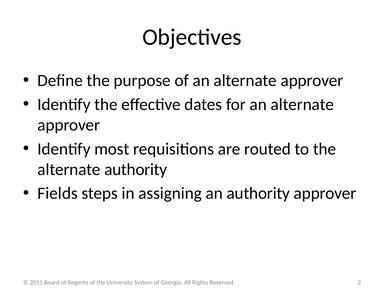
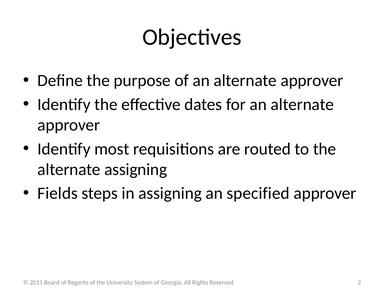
alternate authority: authority -> assigning
an authority: authority -> specified
